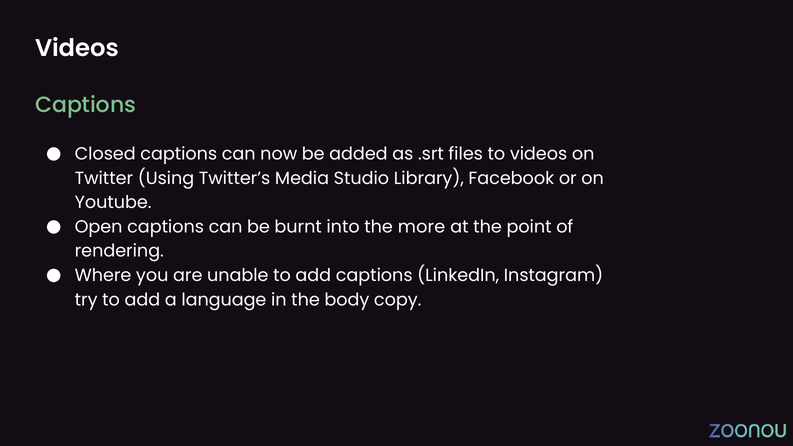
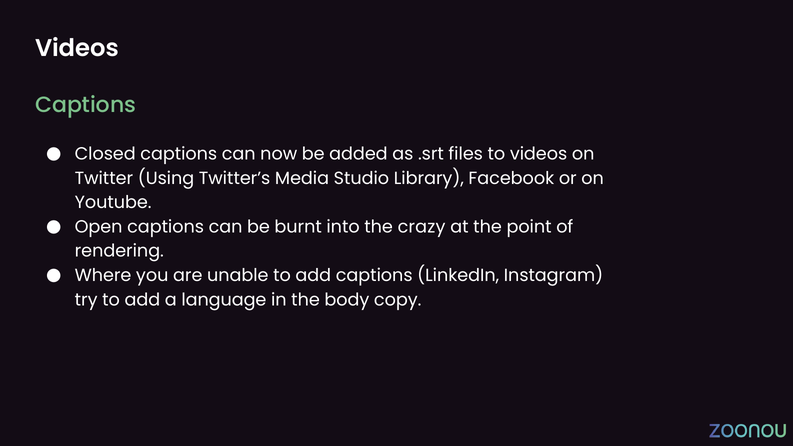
more: more -> crazy
